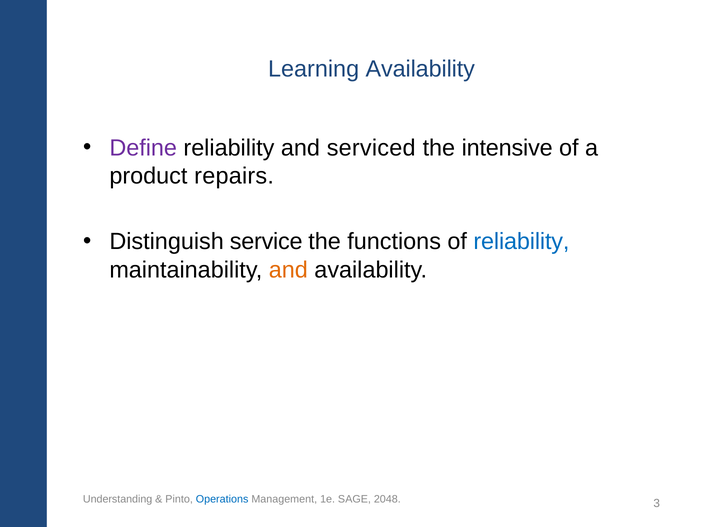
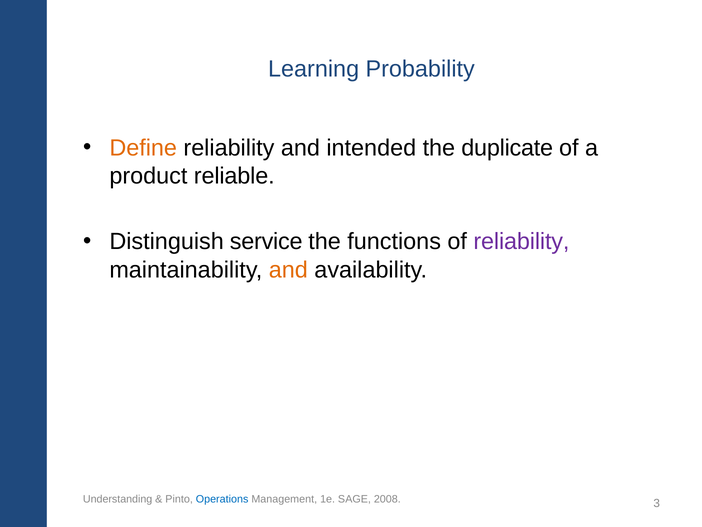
Learning Availability: Availability -> Probability
Define colour: purple -> orange
serviced: serviced -> intended
intensive: intensive -> duplicate
repairs: repairs -> reliable
reliability at (521, 241) colour: blue -> purple
2048: 2048 -> 2008
